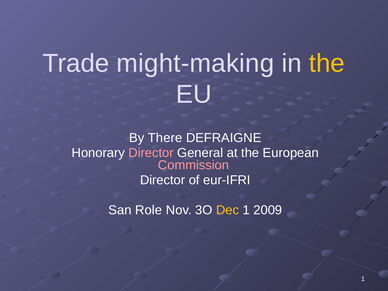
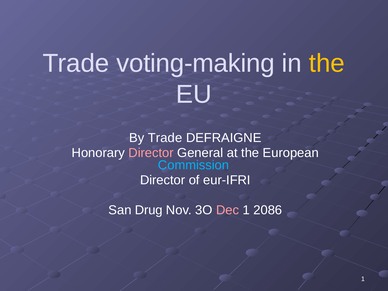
might-making: might-making -> voting-making
By There: There -> Trade
Commission colour: pink -> light blue
Role: Role -> Drug
Dec colour: yellow -> pink
2009: 2009 -> 2086
